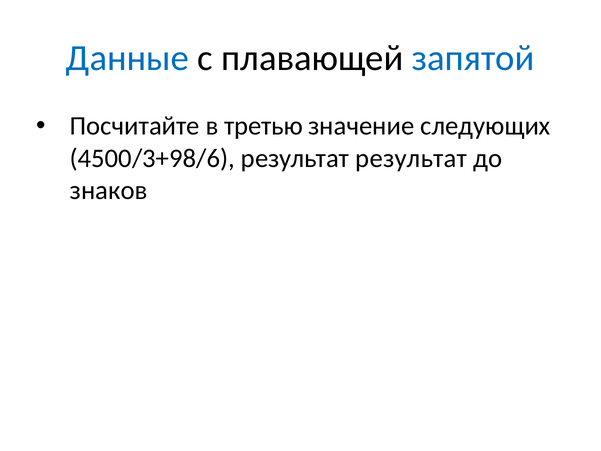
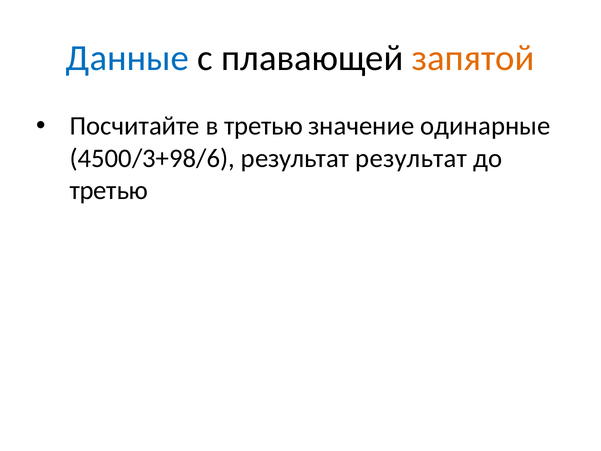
запятой colour: blue -> orange
следующих: следующих -> одинарные
знаков at (109, 190): знаков -> третью
